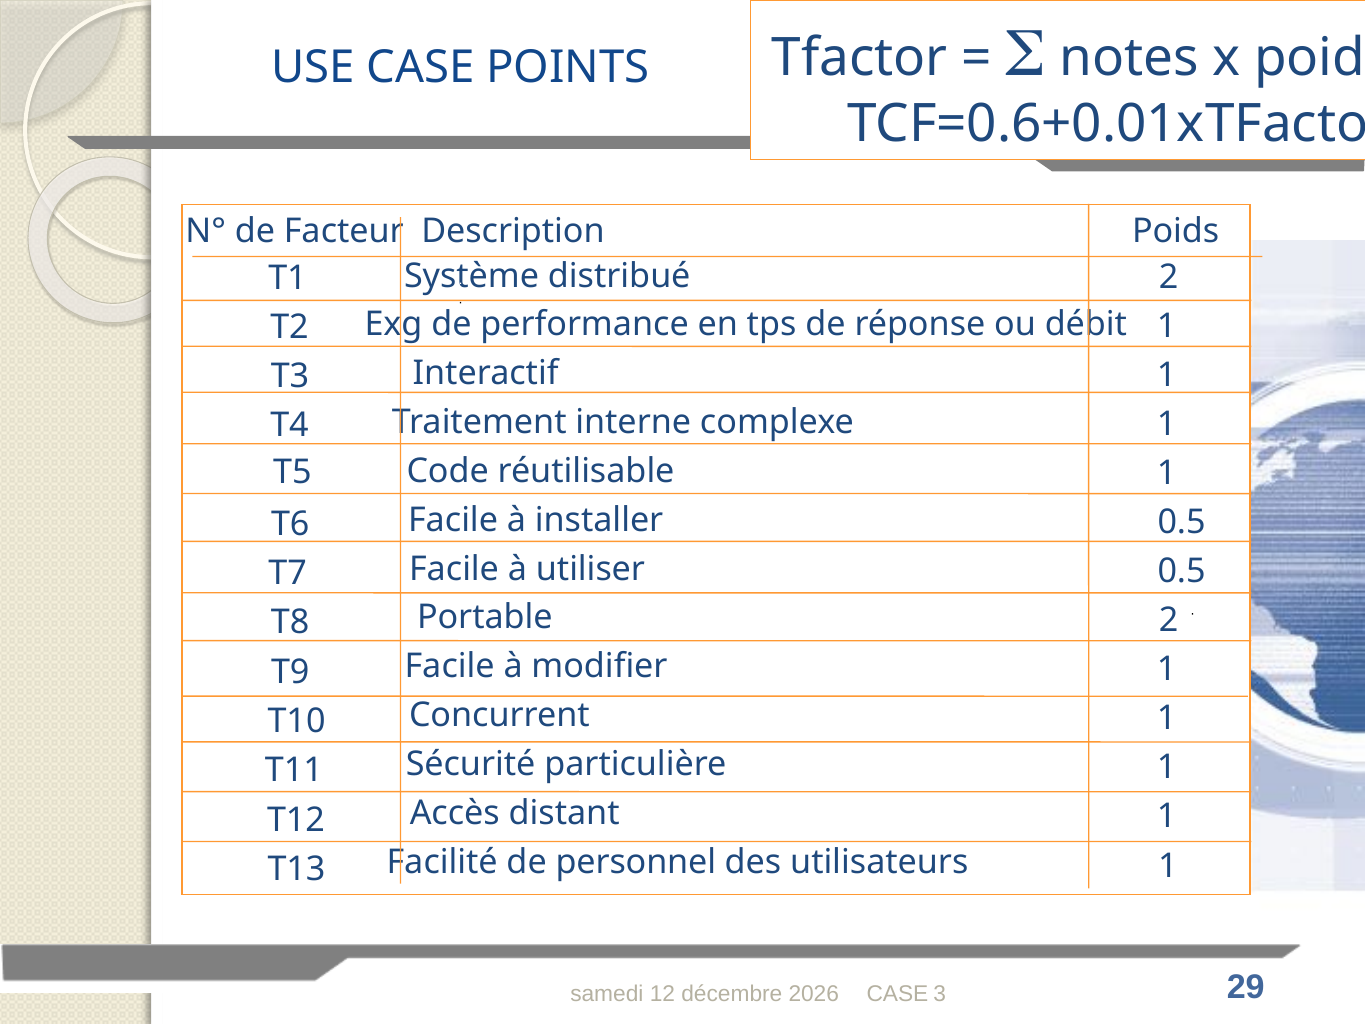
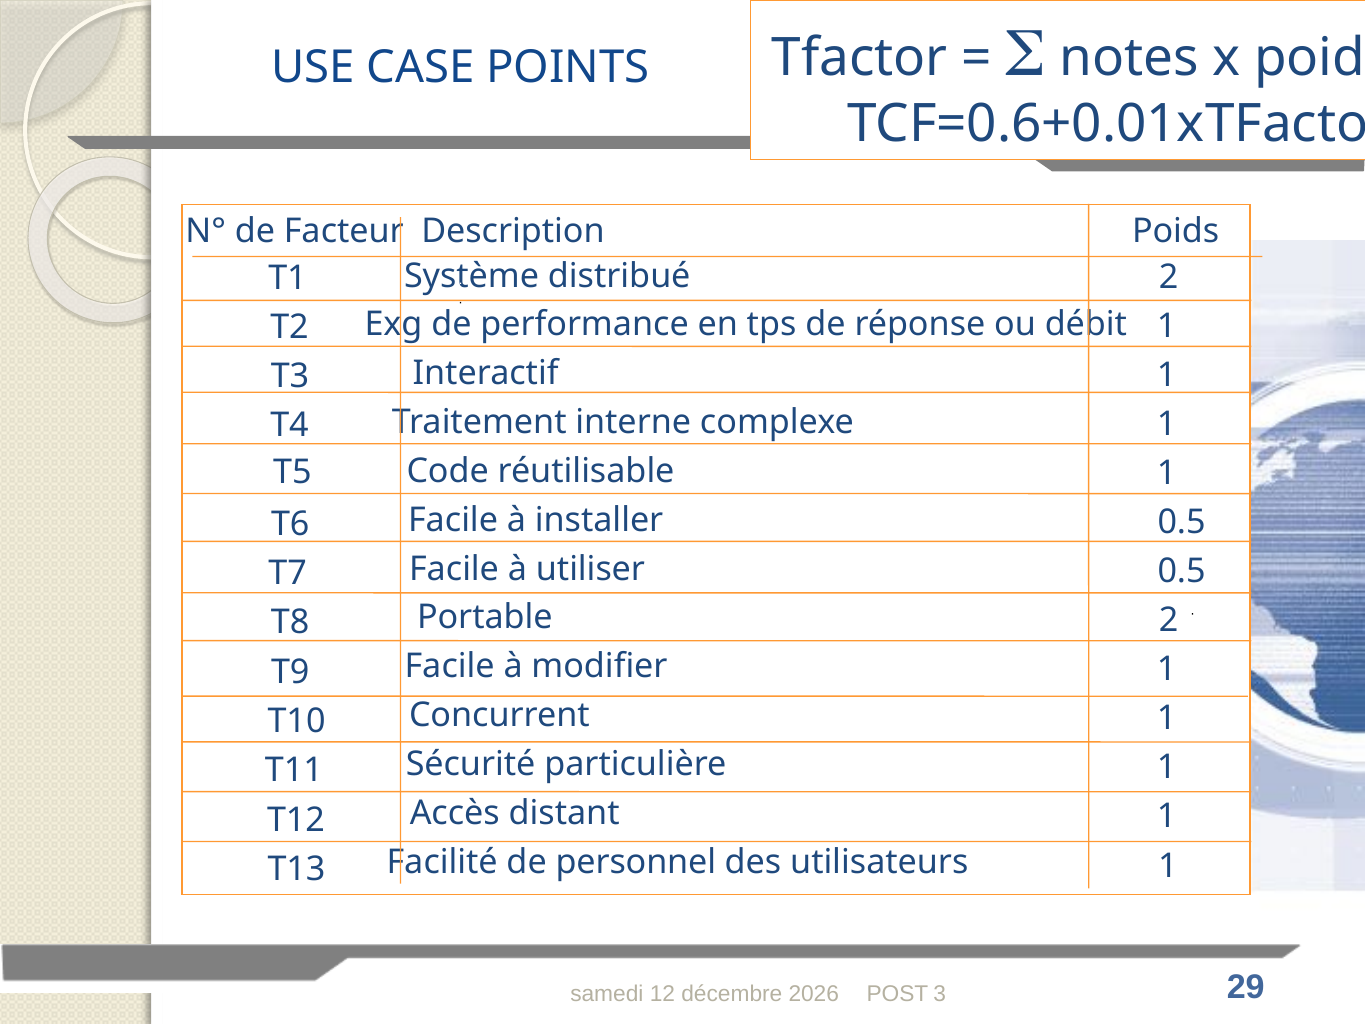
CASE at (897, 994): CASE -> POST
